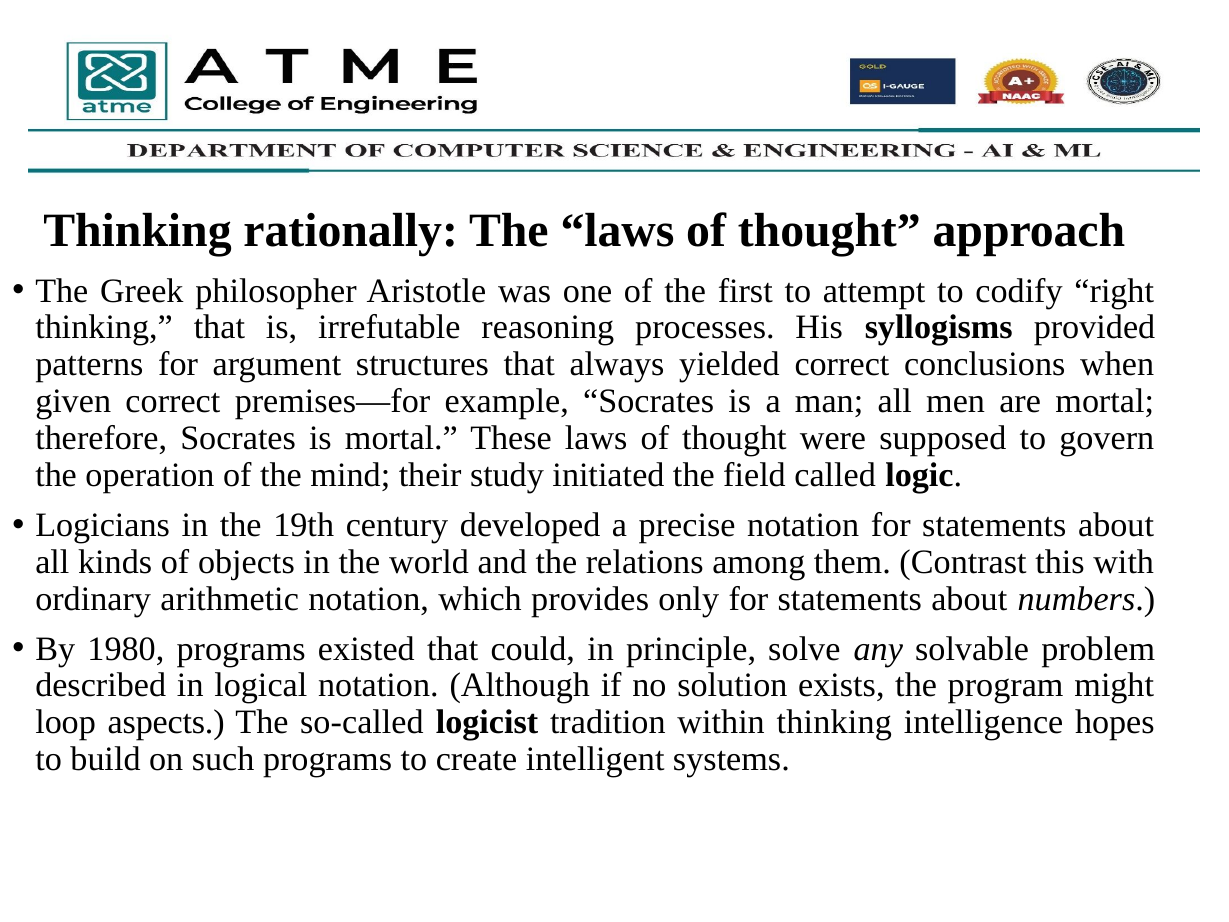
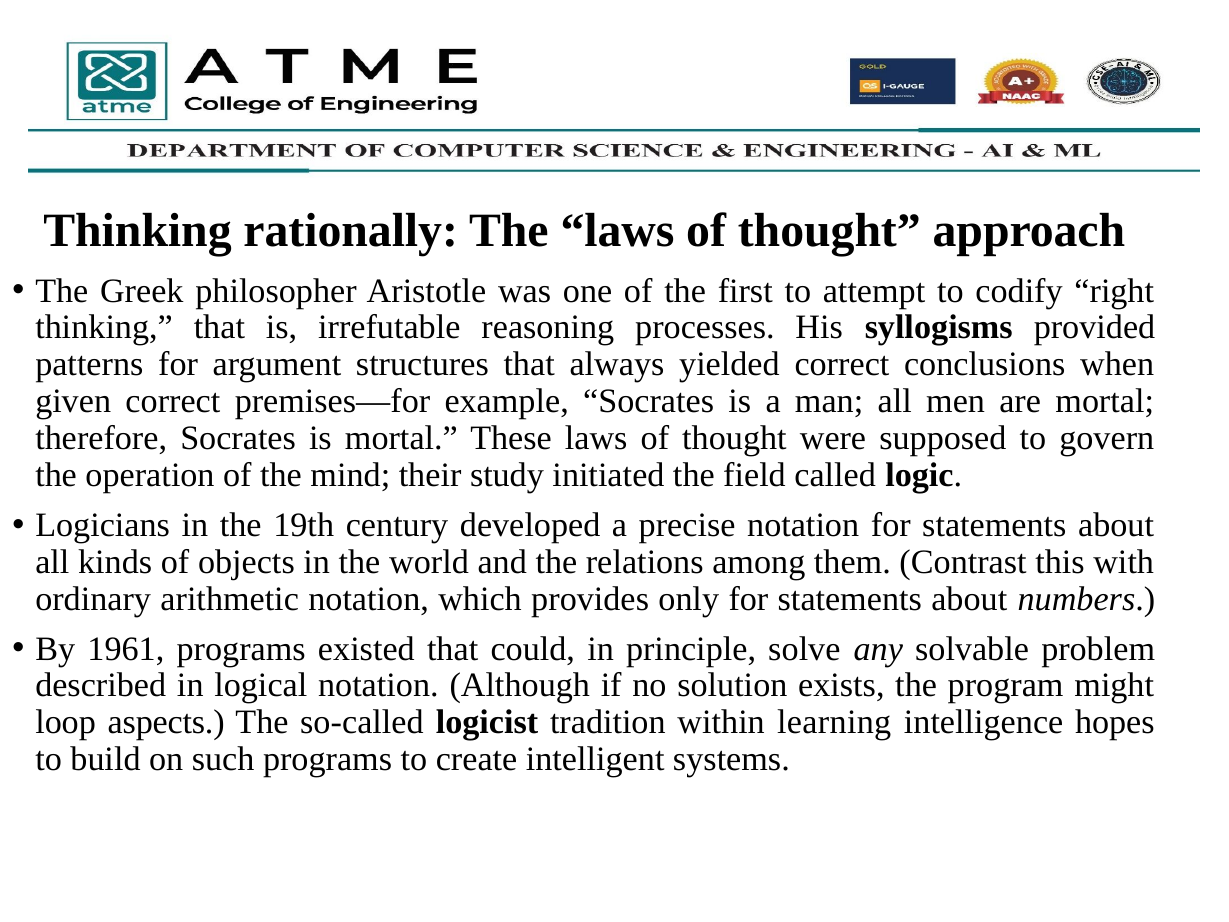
1980: 1980 -> 1961
within thinking: thinking -> learning
